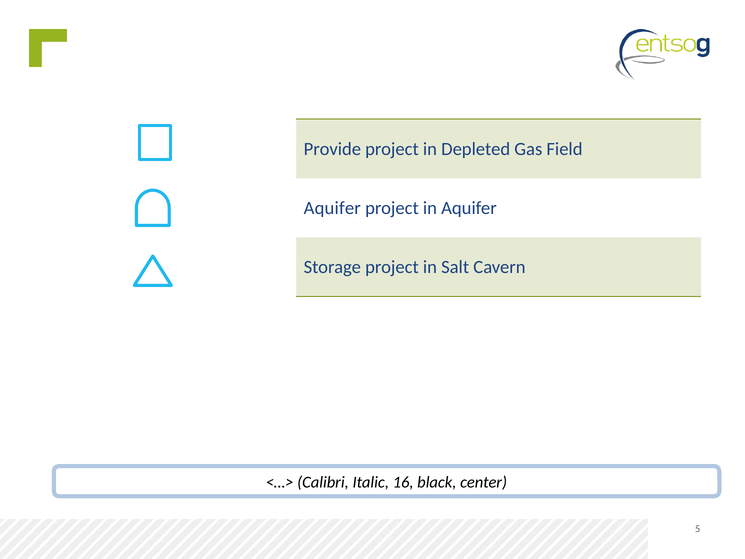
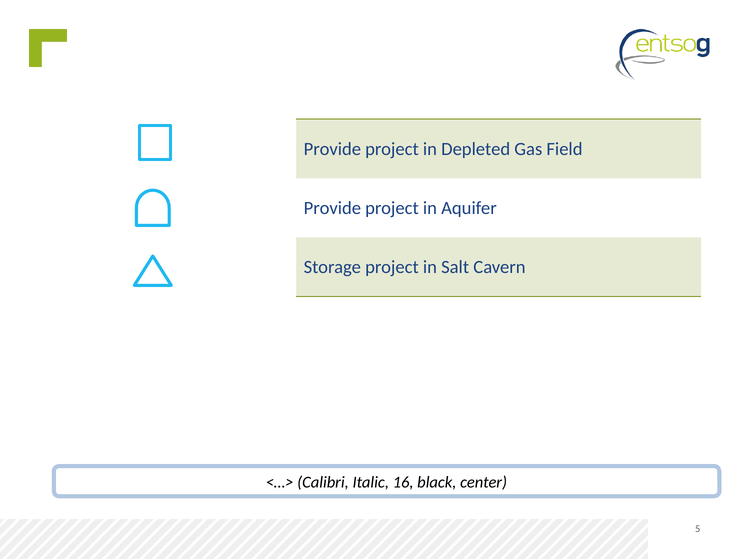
Aquifer at (332, 208): Aquifer -> Provide
